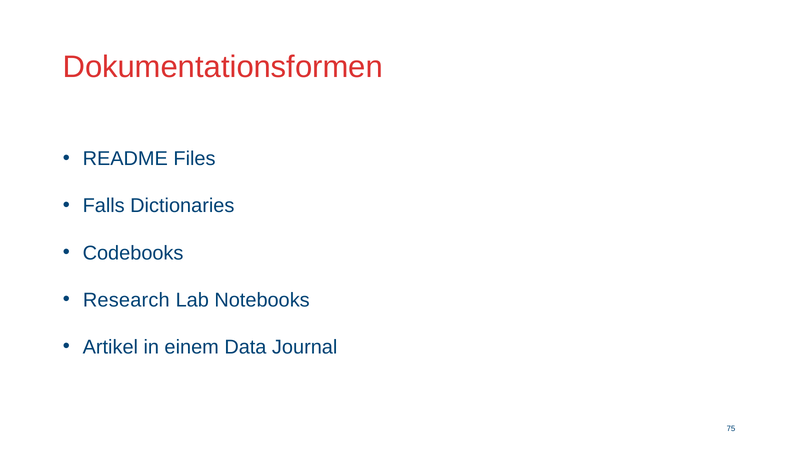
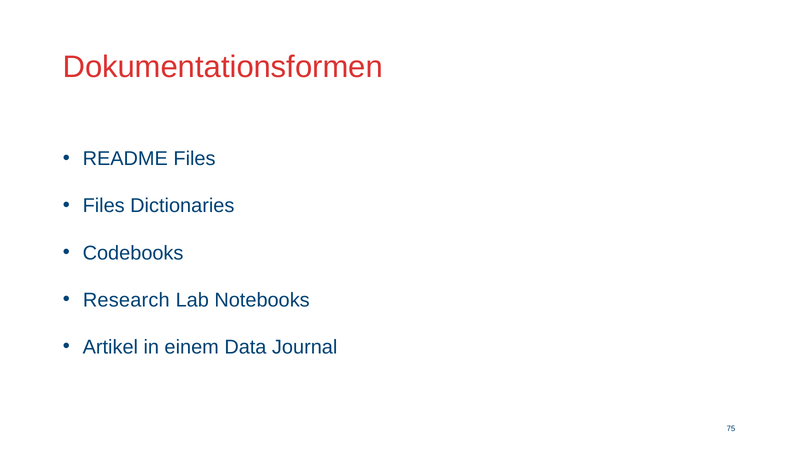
Falls at (104, 206): Falls -> Files
